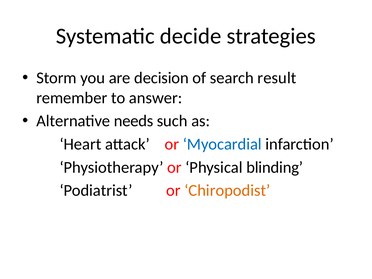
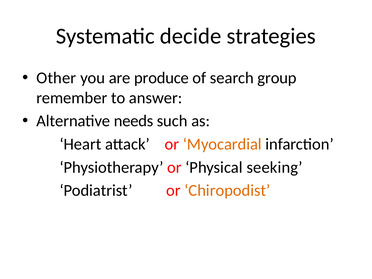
Storm: Storm -> Other
decision: decision -> produce
result: result -> group
Myocardial colour: blue -> orange
blinding: blinding -> seeking
